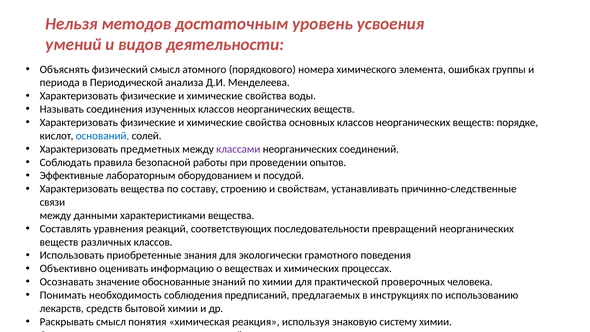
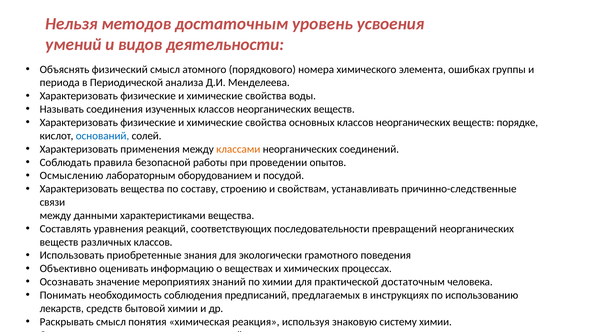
предметных: предметных -> применения
классами colour: purple -> orange
Эффективные: Эффективные -> Осмыслению
обоснованные: обоснованные -> мероприятиях
практической проверочных: проверочных -> достаточным
